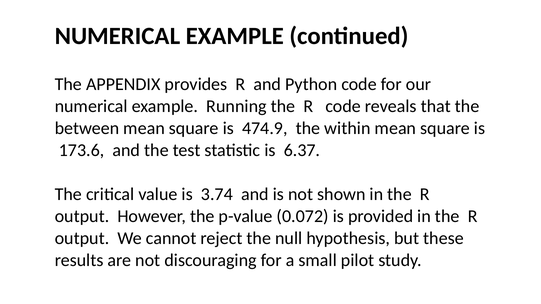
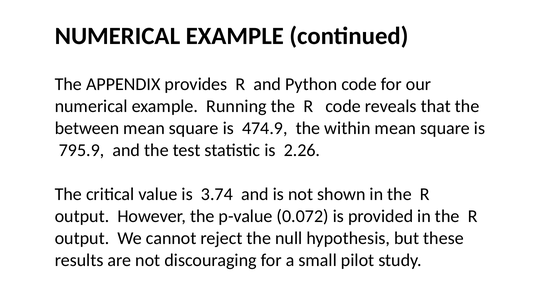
173.6: 173.6 -> 795.9
6.37: 6.37 -> 2.26
